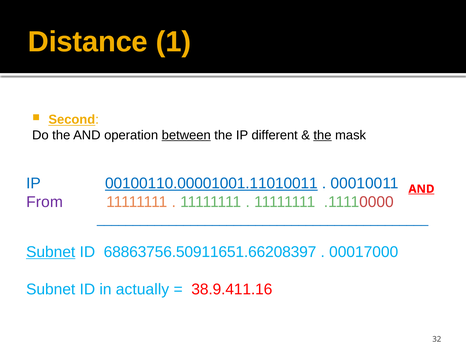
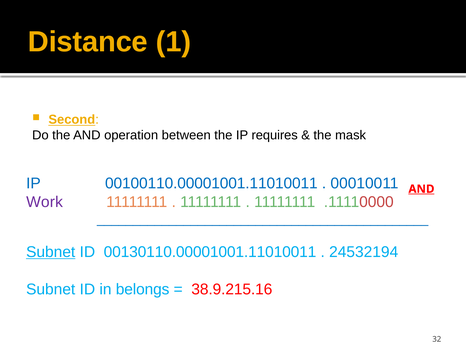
between underline: present -> none
different: different -> requires
the at (322, 135) underline: present -> none
00100110.00001001.11010011 underline: present -> none
From: From -> Work
68863756.50911651.66208397: 68863756.50911651.66208397 -> 00130110.00001001.11010011
00017000: 00017000 -> 24532194
actually: actually -> belongs
38.9.411.16: 38.9.411.16 -> 38.9.215.16
